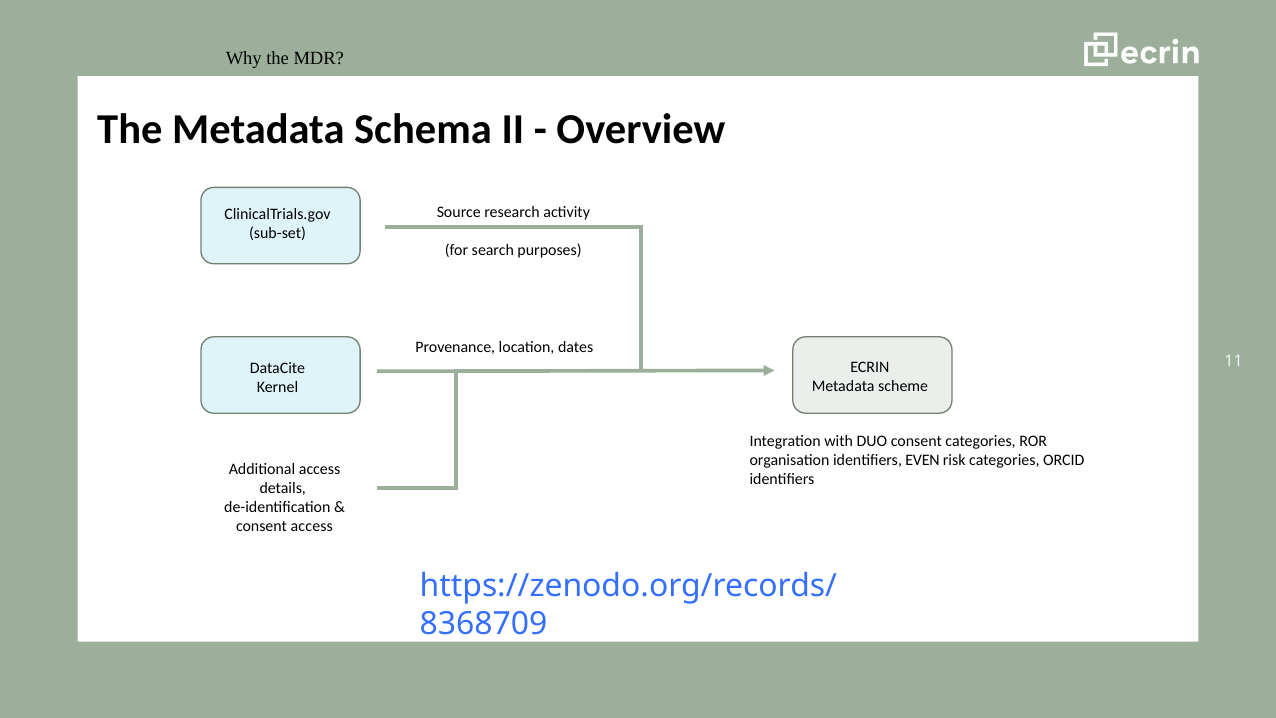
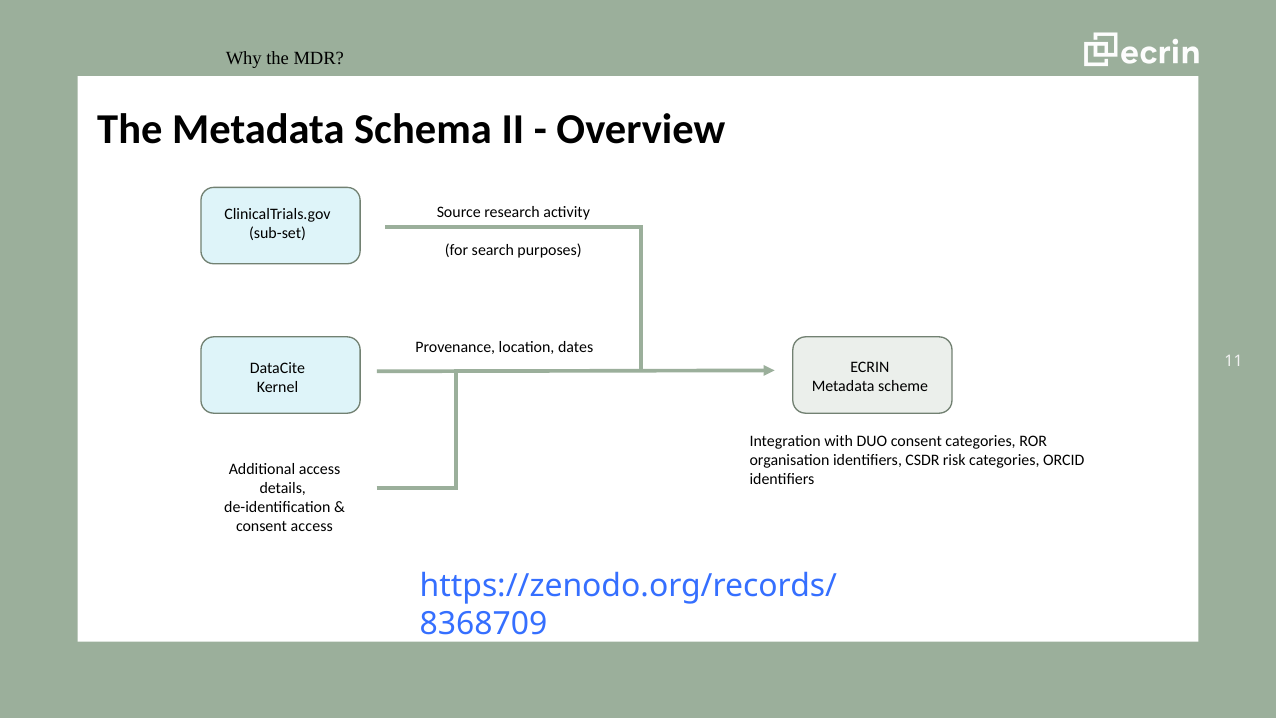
EVEN: EVEN -> CSDR
